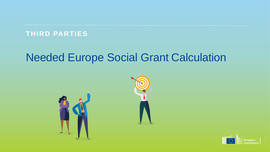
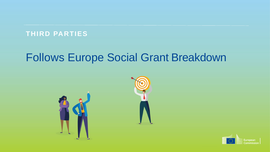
Needed: Needed -> Follows
Calculation: Calculation -> Breakdown
